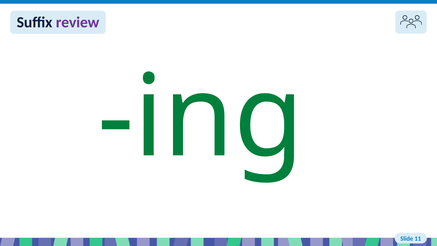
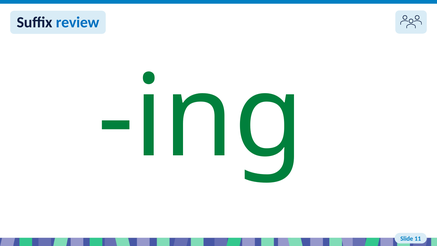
review colour: purple -> blue
